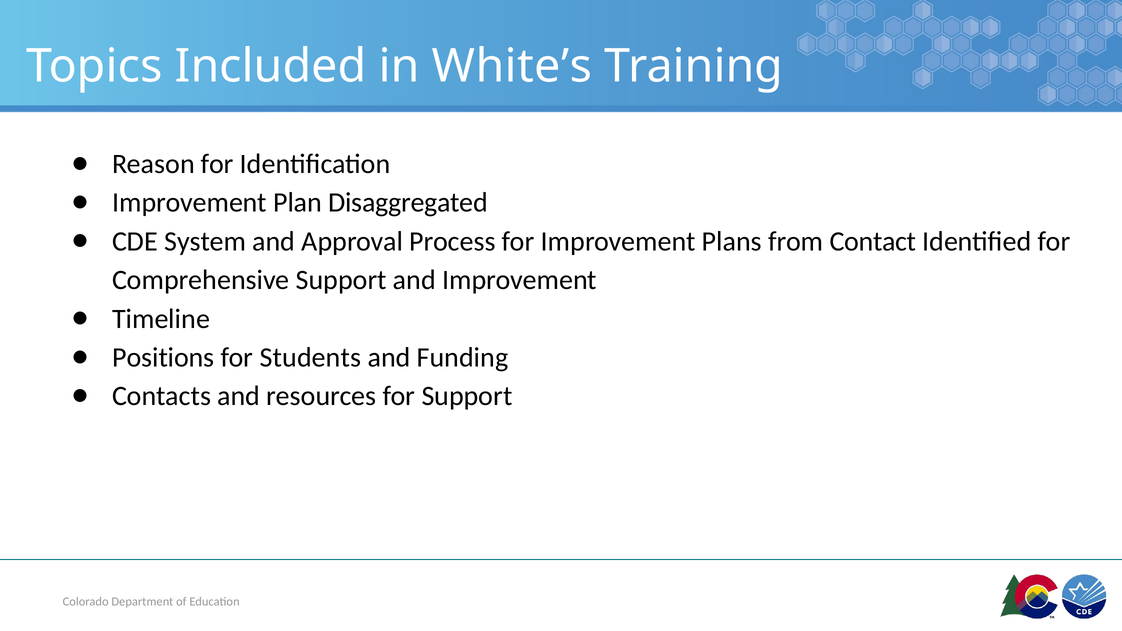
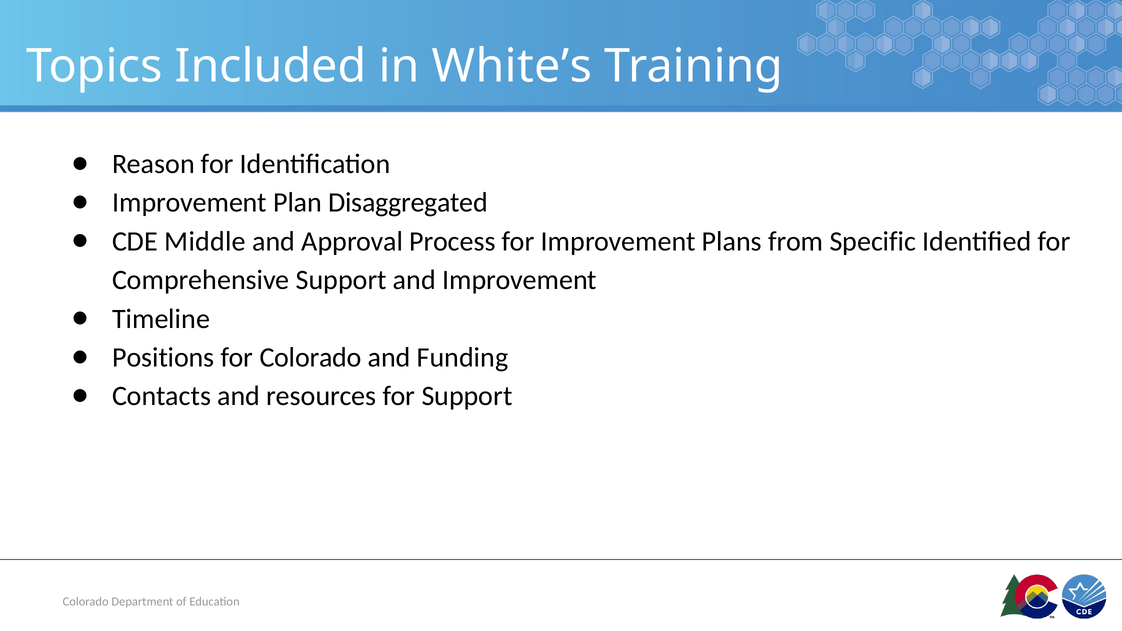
System: System -> Middle
Contact: Contact -> Specific
for Students: Students -> Colorado
